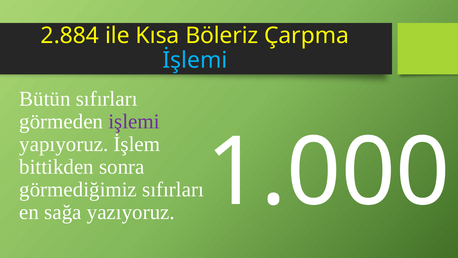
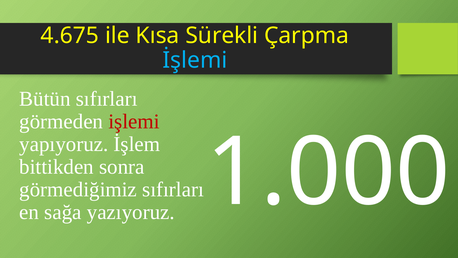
2.884: 2.884 -> 4.675
Böleriz: Böleriz -> Sürekli
işlemi colour: purple -> red
